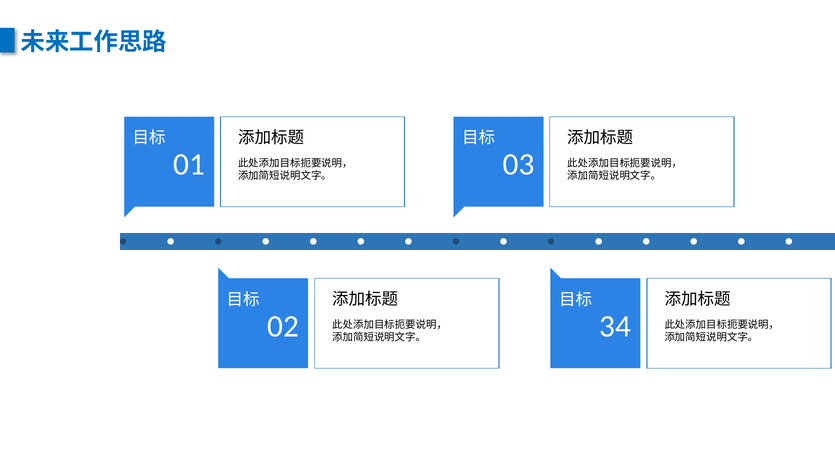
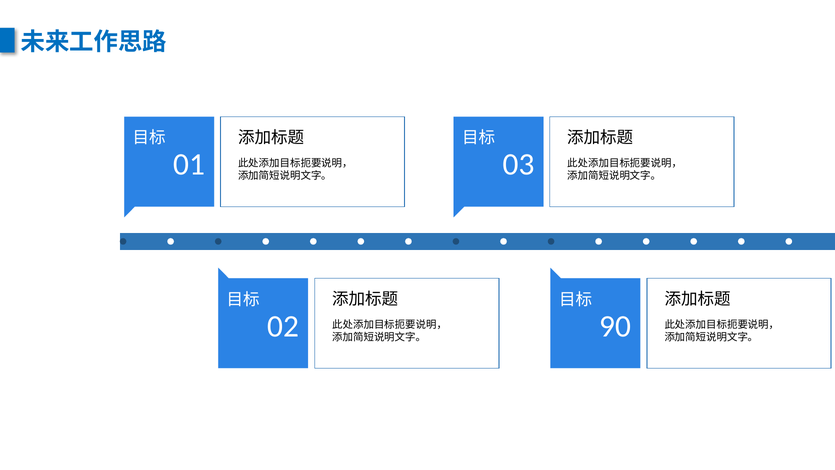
34: 34 -> 90
